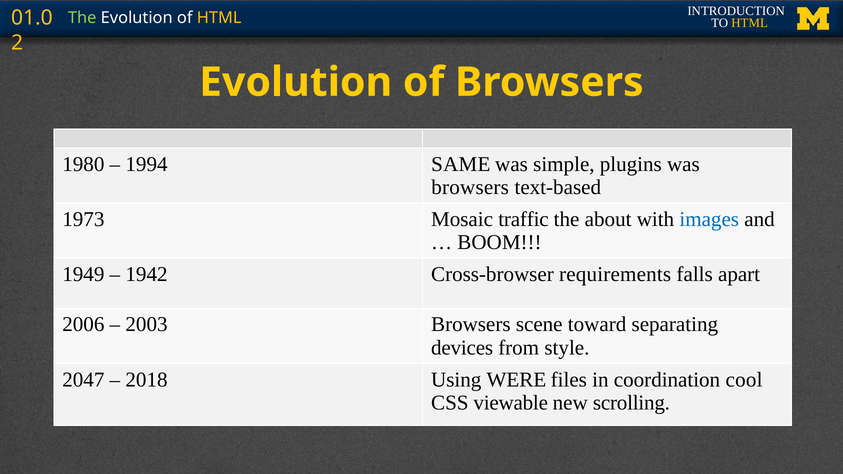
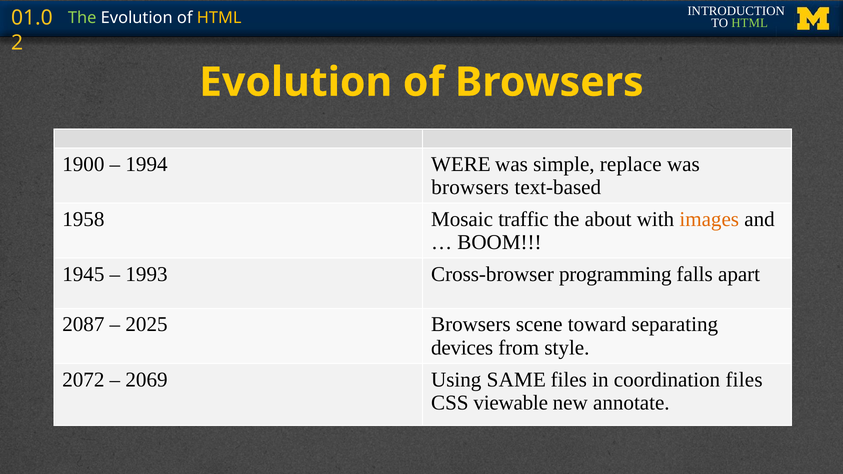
HTML at (750, 23) colour: yellow -> light green
1980: 1980 -> 1900
SAME: SAME -> WERE
plugins: plugins -> replace
1973: 1973 -> 1958
images colour: blue -> orange
1949: 1949 -> 1945
1942: 1942 -> 1993
requirements: requirements -> programming
2006: 2006 -> 2087
2003: 2003 -> 2025
2047: 2047 -> 2072
2018: 2018 -> 2069
WERE: WERE -> SAME
coordination cool: cool -> files
scrolling: scrolling -> annotate
